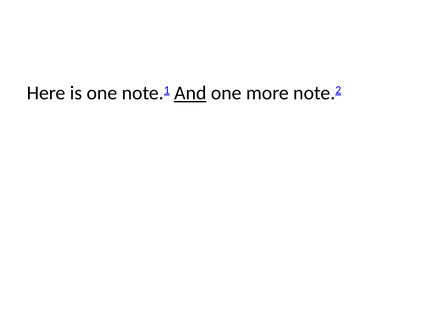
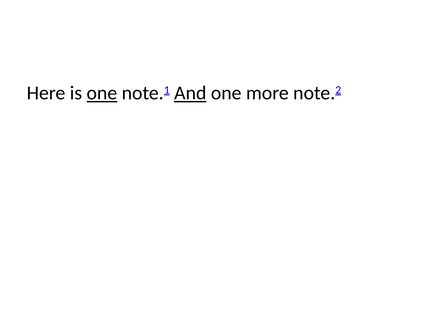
one at (102, 93) underline: none -> present
